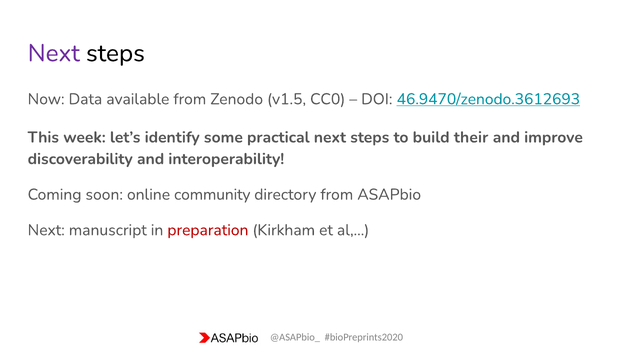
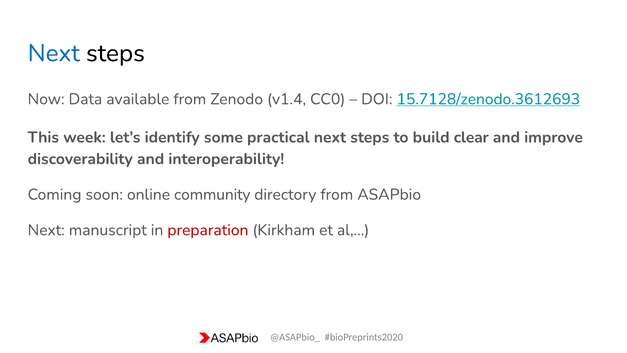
Next at (54, 53) colour: purple -> blue
v1.5: v1.5 -> v1.4
46.9470/zenodo.3612693: 46.9470/zenodo.3612693 -> 15.7128/zenodo.3612693
their: their -> clear
